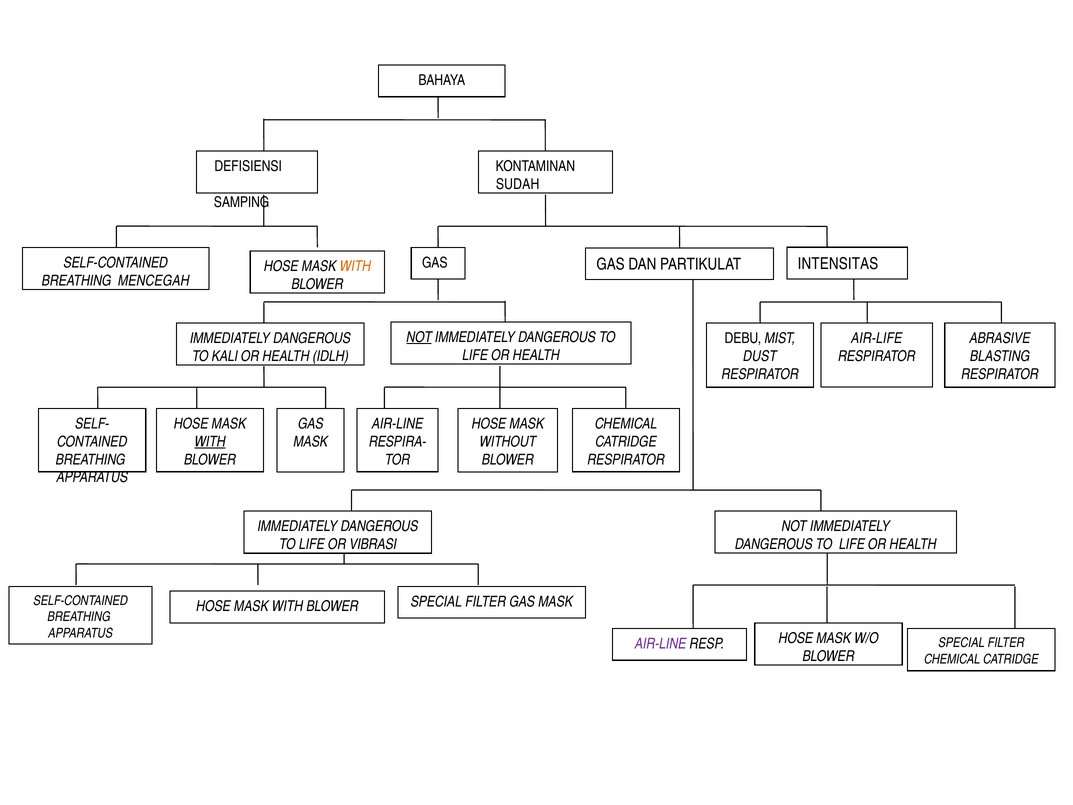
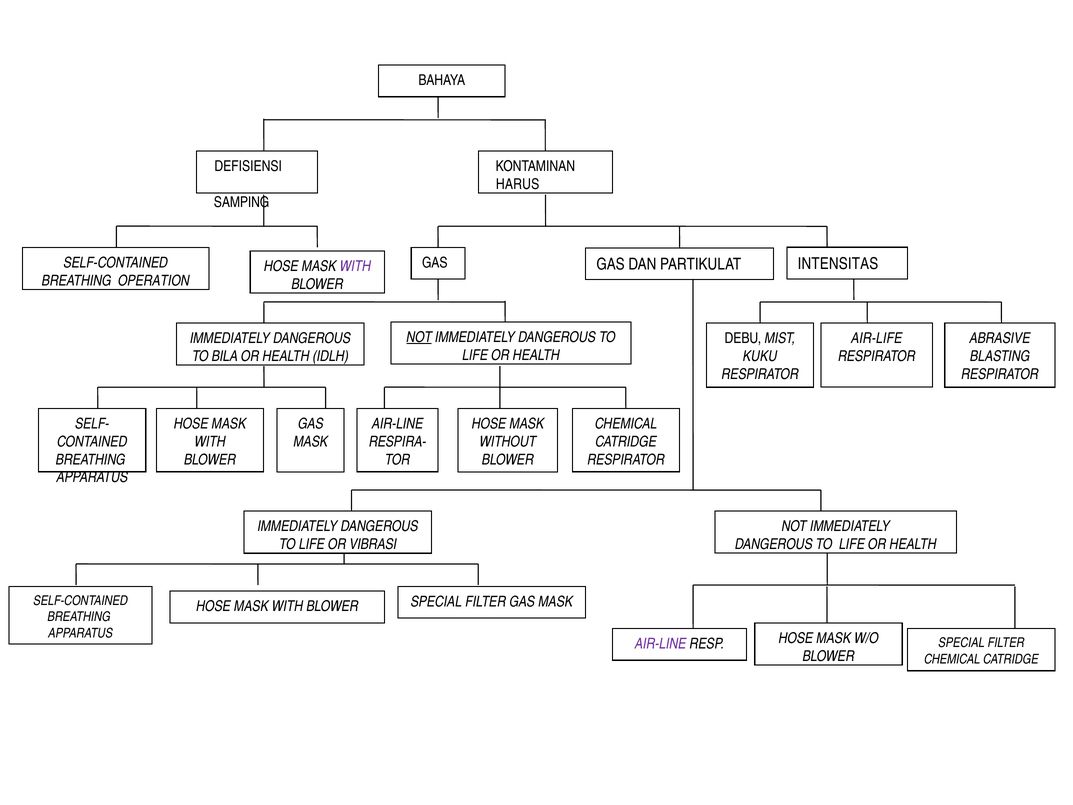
SUDAH: SUDAH -> HARUS
WITH at (355, 266) colour: orange -> purple
MENCEGAH: MENCEGAH -> OPERATION
KALI: KALI -> BILA
DUST: DUST -> KUKU
WITH at (210, 442) underline: present -> none
